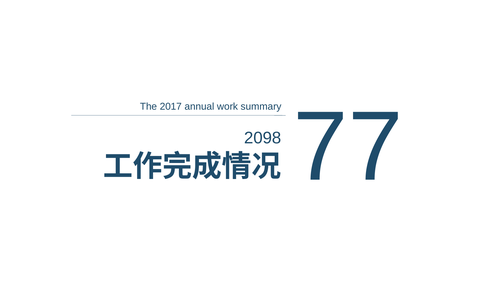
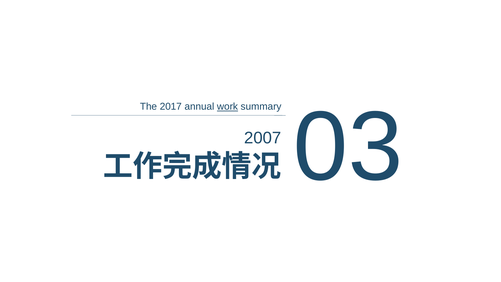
work underline: none -> present
77: 77 -> 03
2098: 2098 -> 2007
